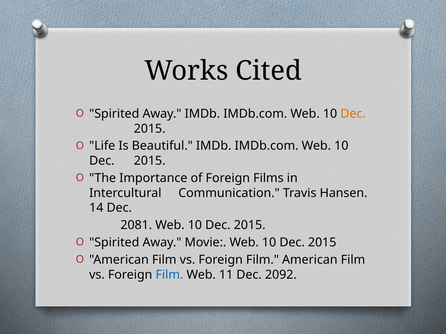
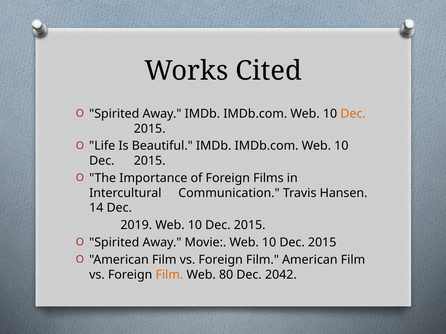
2081: 2081 -> 2019
Film at (169, 275) colour: blue -> orange
11: 11 -> 80
2092: 2092 -> 2042
